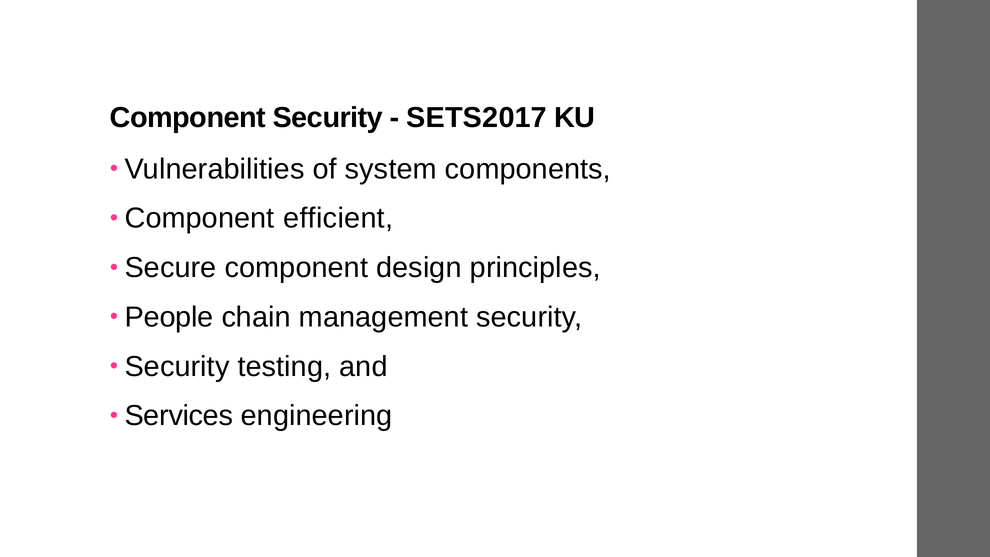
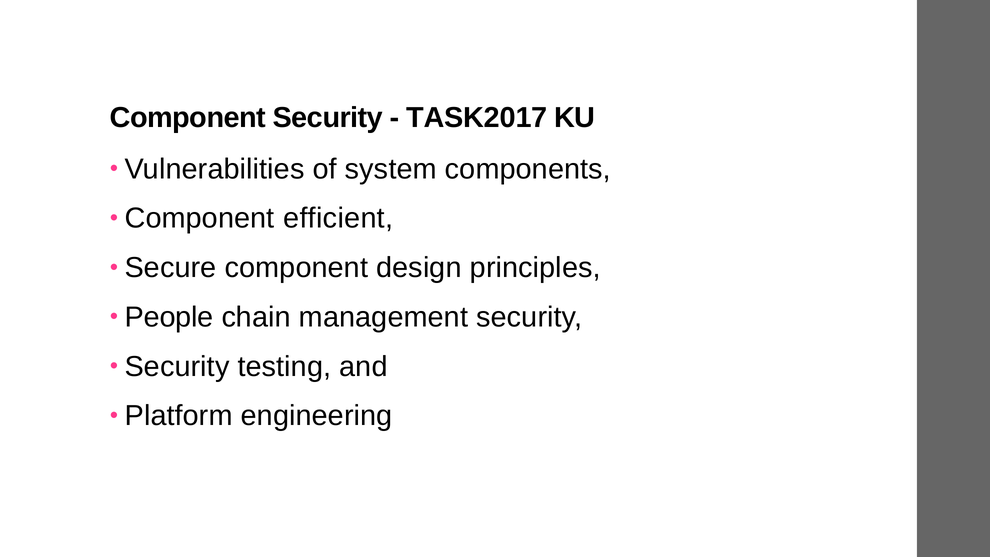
SETS2017: SETS2017 -> TASK2017
Services: Services -> Platform
